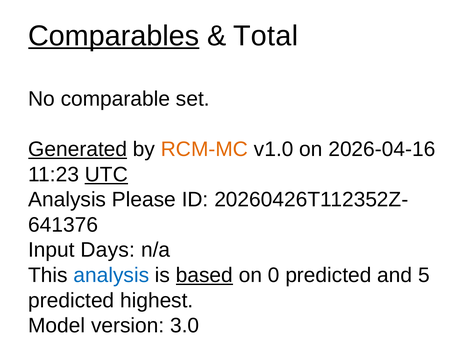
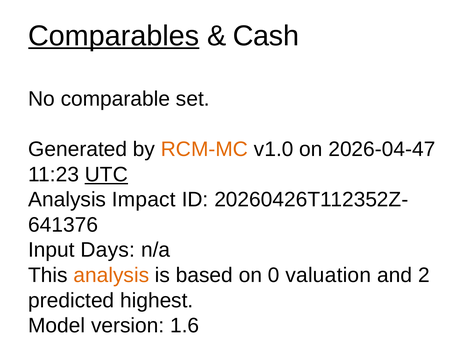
Total: Total -> Cash
Generated underline: present -> none
2026-04-16: 2026-04-16 -> 2026-04-47
Please: Please -> Impact
analysis at (111, 275) colour: blue -> orange
based underline: present -> none
0 predicted: predicted -> valuation
5: 5 -> 2
3.0: 3.0 -> 1.6
